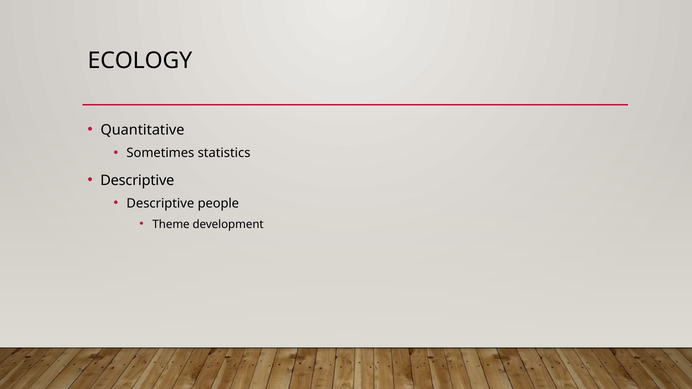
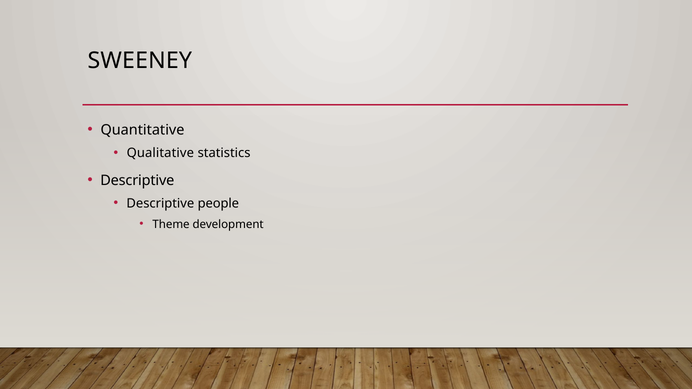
ECOLOGY: ECOLOGY -> SWEENEY
Sometimes: Sometimes -> Qualitative
